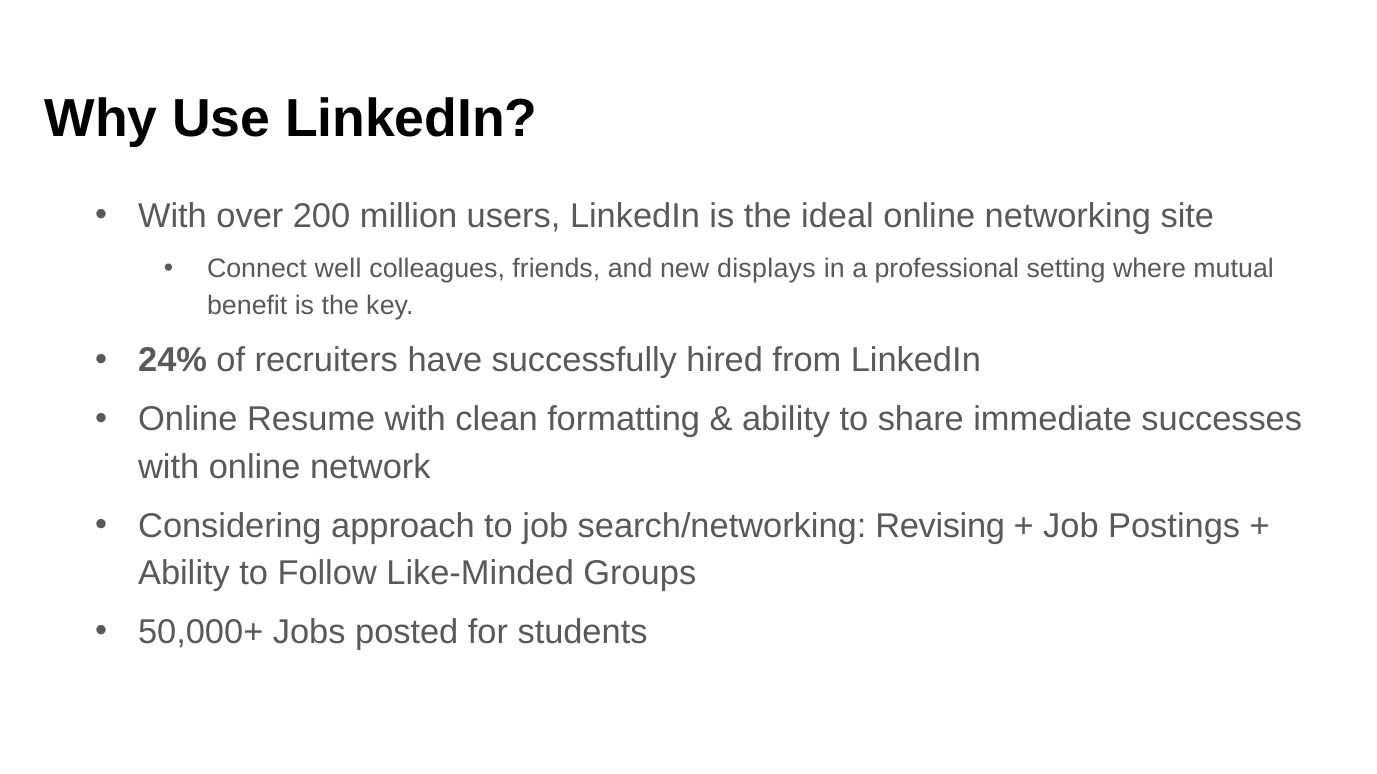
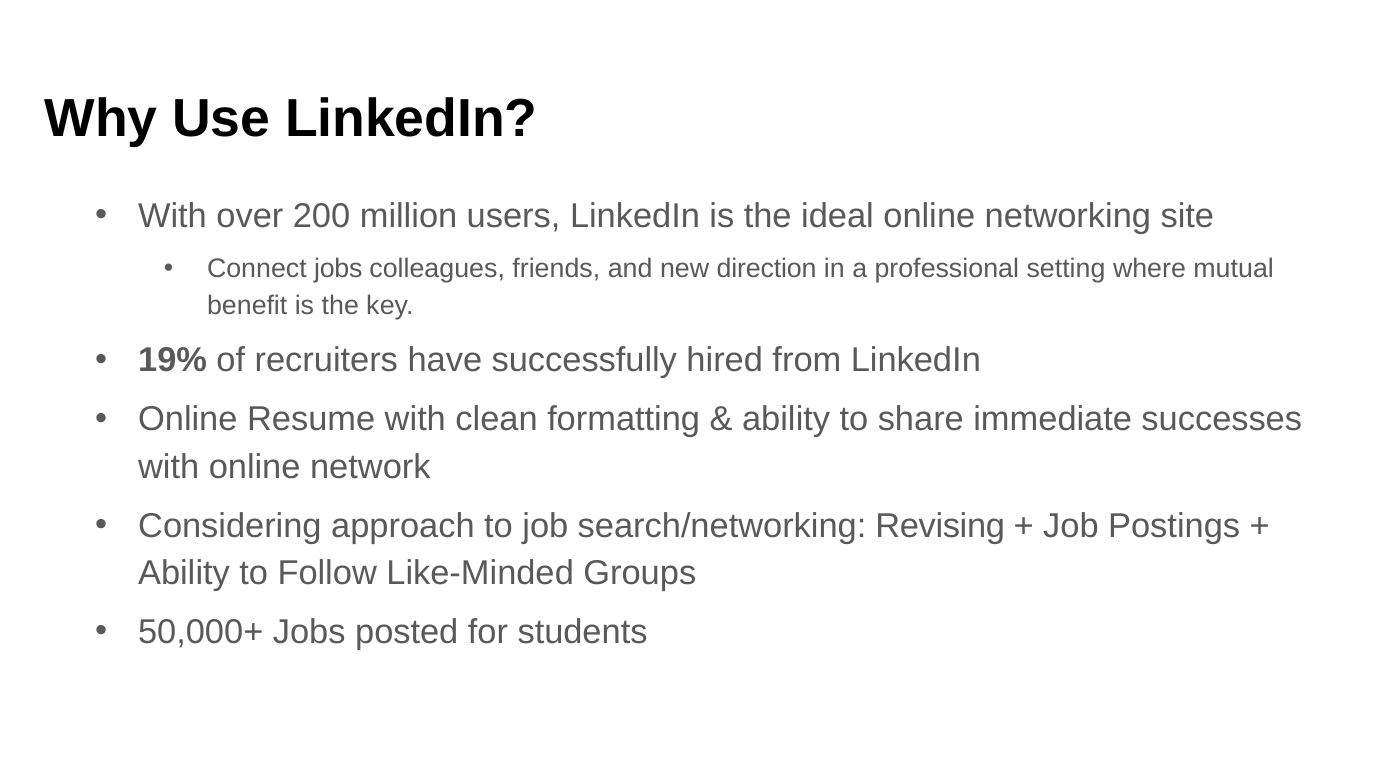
Connect well: well -> jobs
displays: displays -> direction
24%: 24% -> 19%
